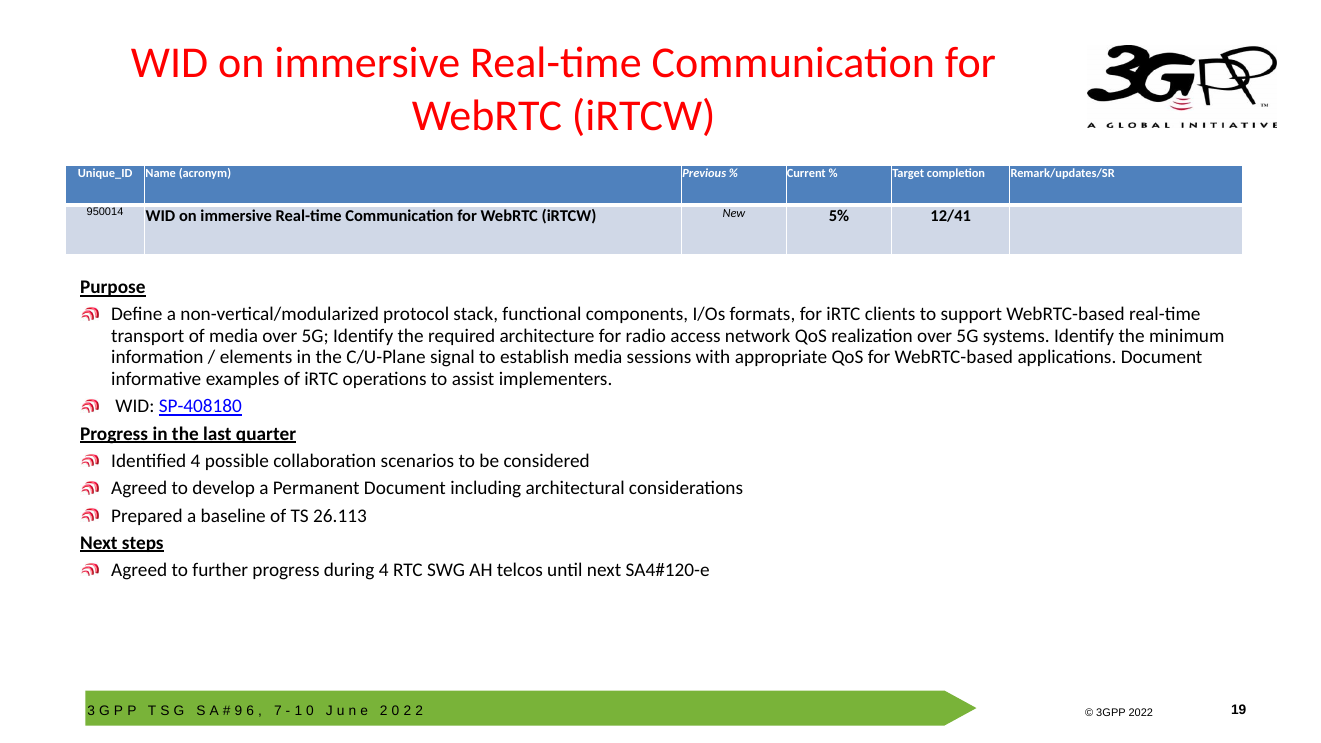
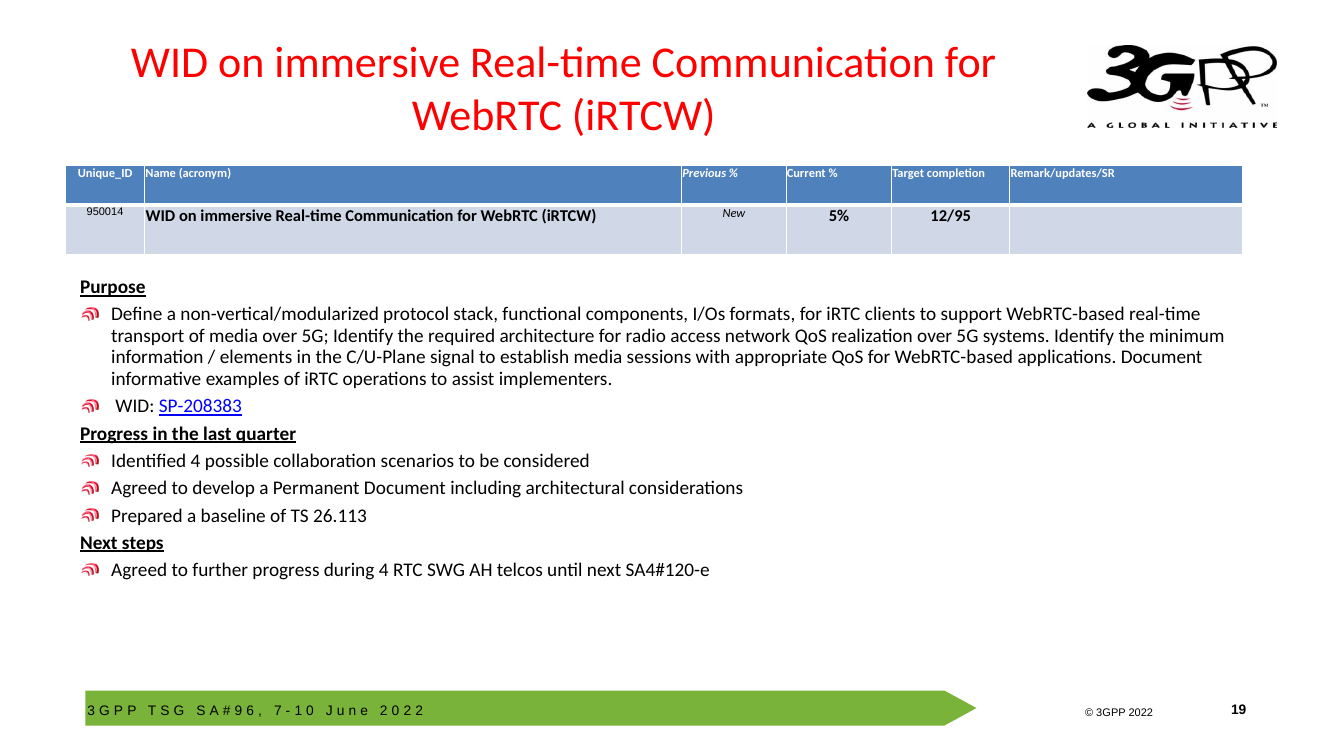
12/41: 12/41 -> 12/95
SP-408180: SP-408180 -> SP-208383
